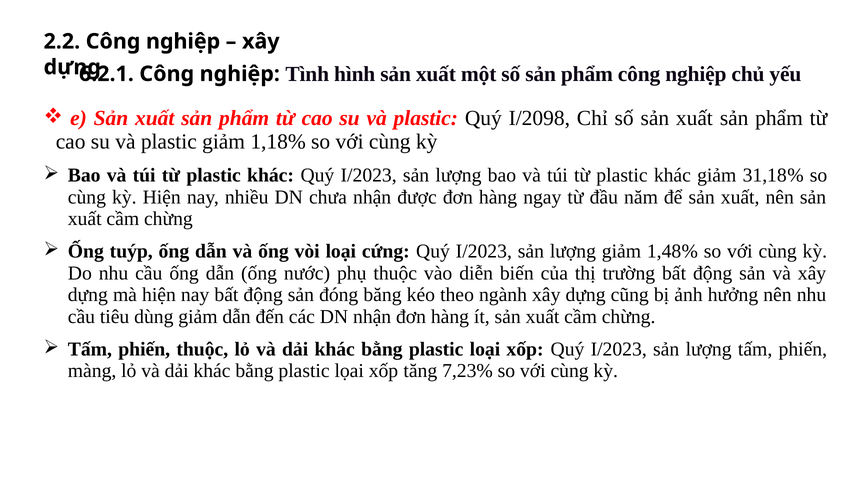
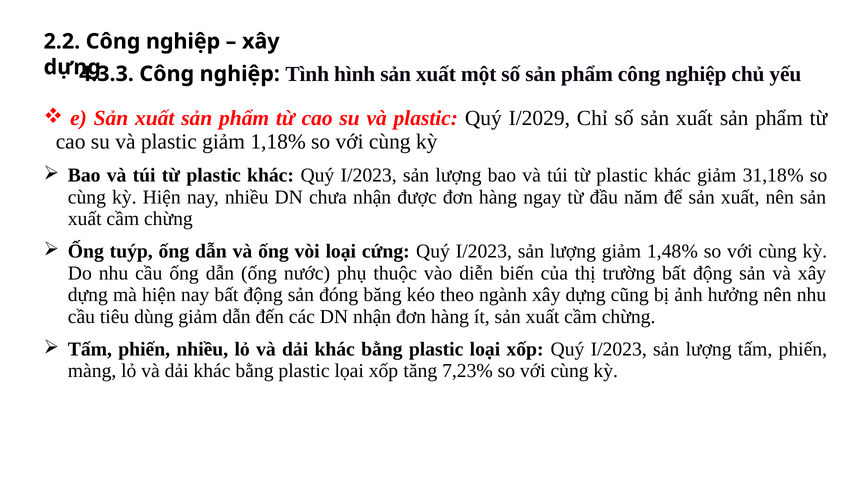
6.2.1: 6.2.1 -> 4.3.3
I/2098: I/2098 -> I/2029
phiến thuộc: thuộc -> nhiều
